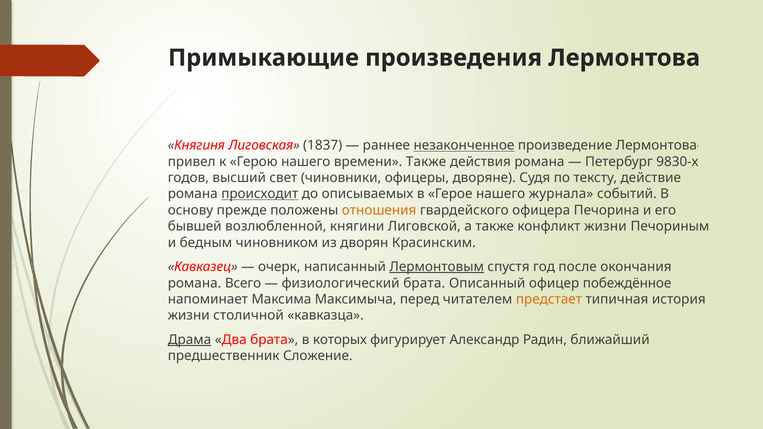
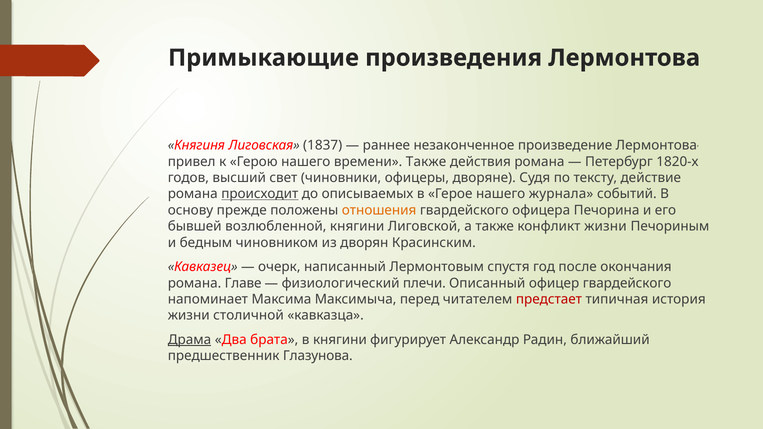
незаконченное underline: present -> none
9830-х: 9830-х -> 1820-х
Лермонтовым underline: present -> none
Всего: Всего -> Главе
физиологический брата: брата -> плечи
офицер побеждённое: побеждённое -> гвардейского
предстает colour: orange -> red
в которых: которых -> княгини
Сложение: Сложение -> Глазунова
